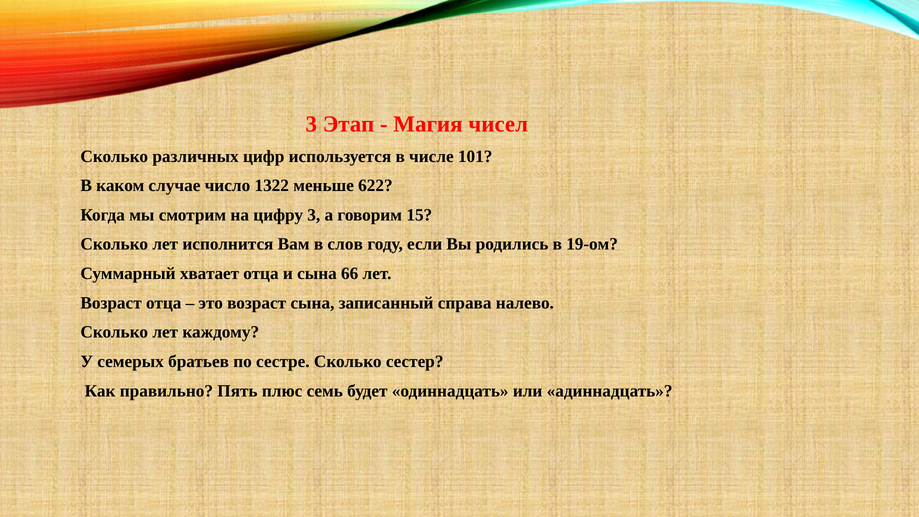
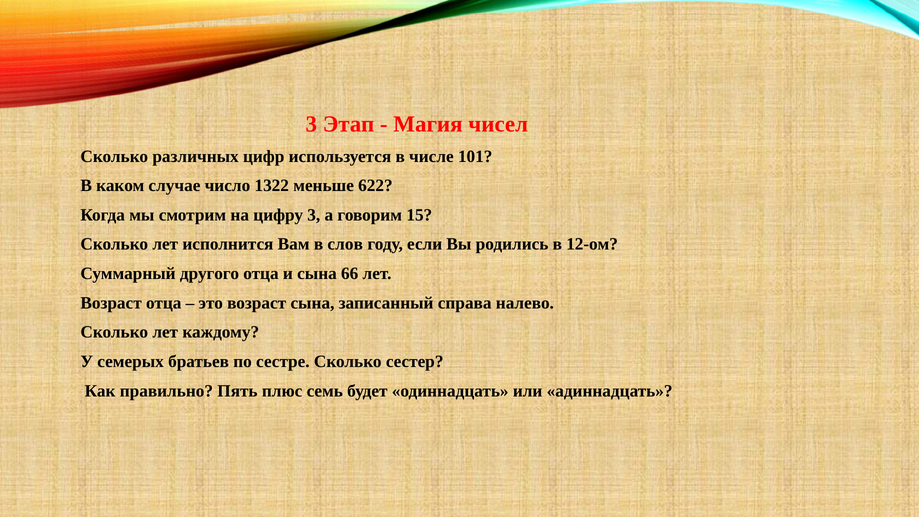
19-ом: 19-ом -> 12-ом
хватает: хватает -> другого
